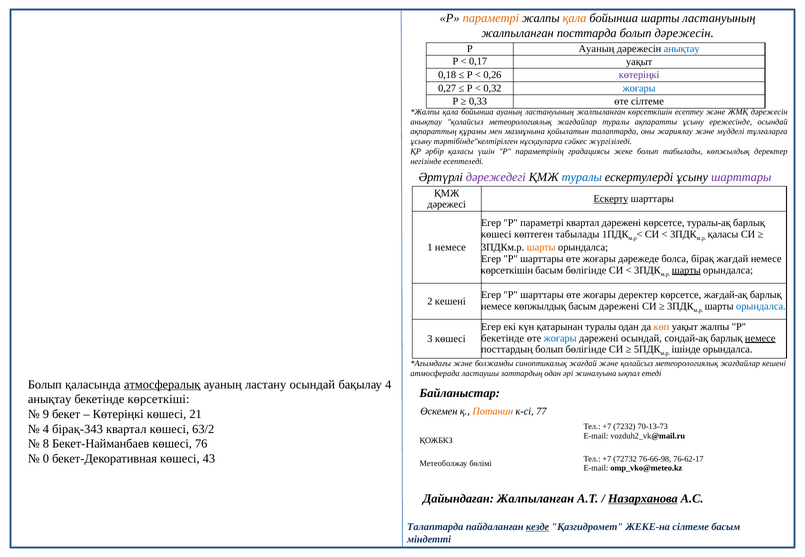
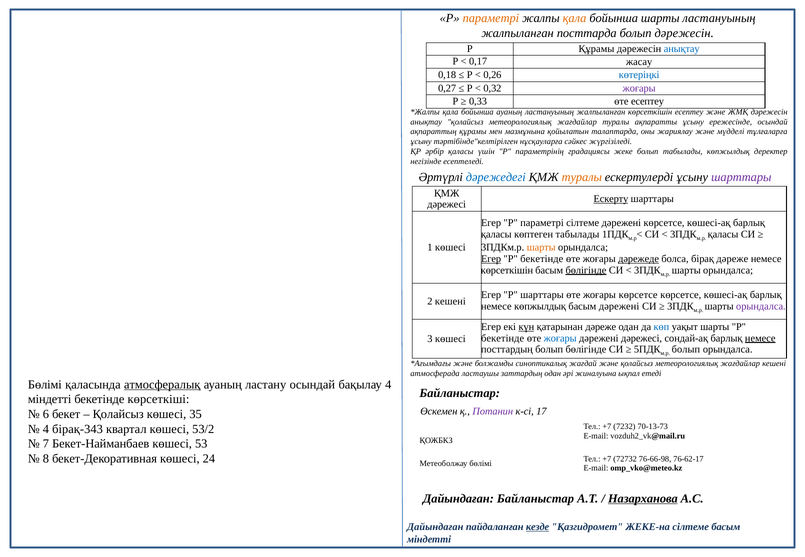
Р Ауаның: Ауаның -> Құрамы
0,17 уақыт: уақыт -> жасау
көтеріңкі at (639, 75) colour: purple -> blue
жоғары at (639, 88) colour: blue -> purple
өте сілтеме: сілтеме -> есептеу
дәрежедегі colour: purple -> blue
туралы at (582, 177) colour: blue -> orange
параметрі квартал: квартал -> сілтеме
дәрежені көрсетсе туралы-ақ: туралы-ақ -> көшесі-ақ
көшесі at (496, 234): көшесі -> қаласы
1 немесе: немесе -> көшесі
Егер at (491, 259) underline: none -> present
P шарттары: шарттары -> бекетінде
дәрежеде underline: none -> present
бірақ жағдай: жағдай -> дәреже
бөлігінде at (586, 270) underline: none -> present
шарты at (686, 270) underline: present -> none
жоғары деректер: деректер -> көрсетсе
жағдай-ақ at (726, 295): жағдай-ақ -> көшесі-ақ
орындалса at (761, 306) colour: blue -> purple
күн underline: none -> present
қатарынан туралы: туралы -> дәреже
көп colour: orange -> blue
уақыт жалпы: жалпы -> шарты
дәрежені осындай: осындай -> дәрежесі
ішінде at (686, 350): ішінде -> болып
Болып at (45, 385): Болып -> Бөлімі
анықтау at (50, 400): анықтау -> міндетті
Потанин colour: orange -> purple
77: 77 -> 17
9: 9 -> 6
Көтеріңкі at (118, 414): Көтеріңкі -> Қолайсыз
21: 21 -> 35
63/2: 63/2 -> 53/2
8: 8 -> 7
76: 76 -> 53
0: 0 -> 8
43: 43 -> 24
Дайындаған Жалпыланған: Жалпыланған -> Байланыстар
Талаптарда at (435, 527): Талаптарда -> Дайындаған
